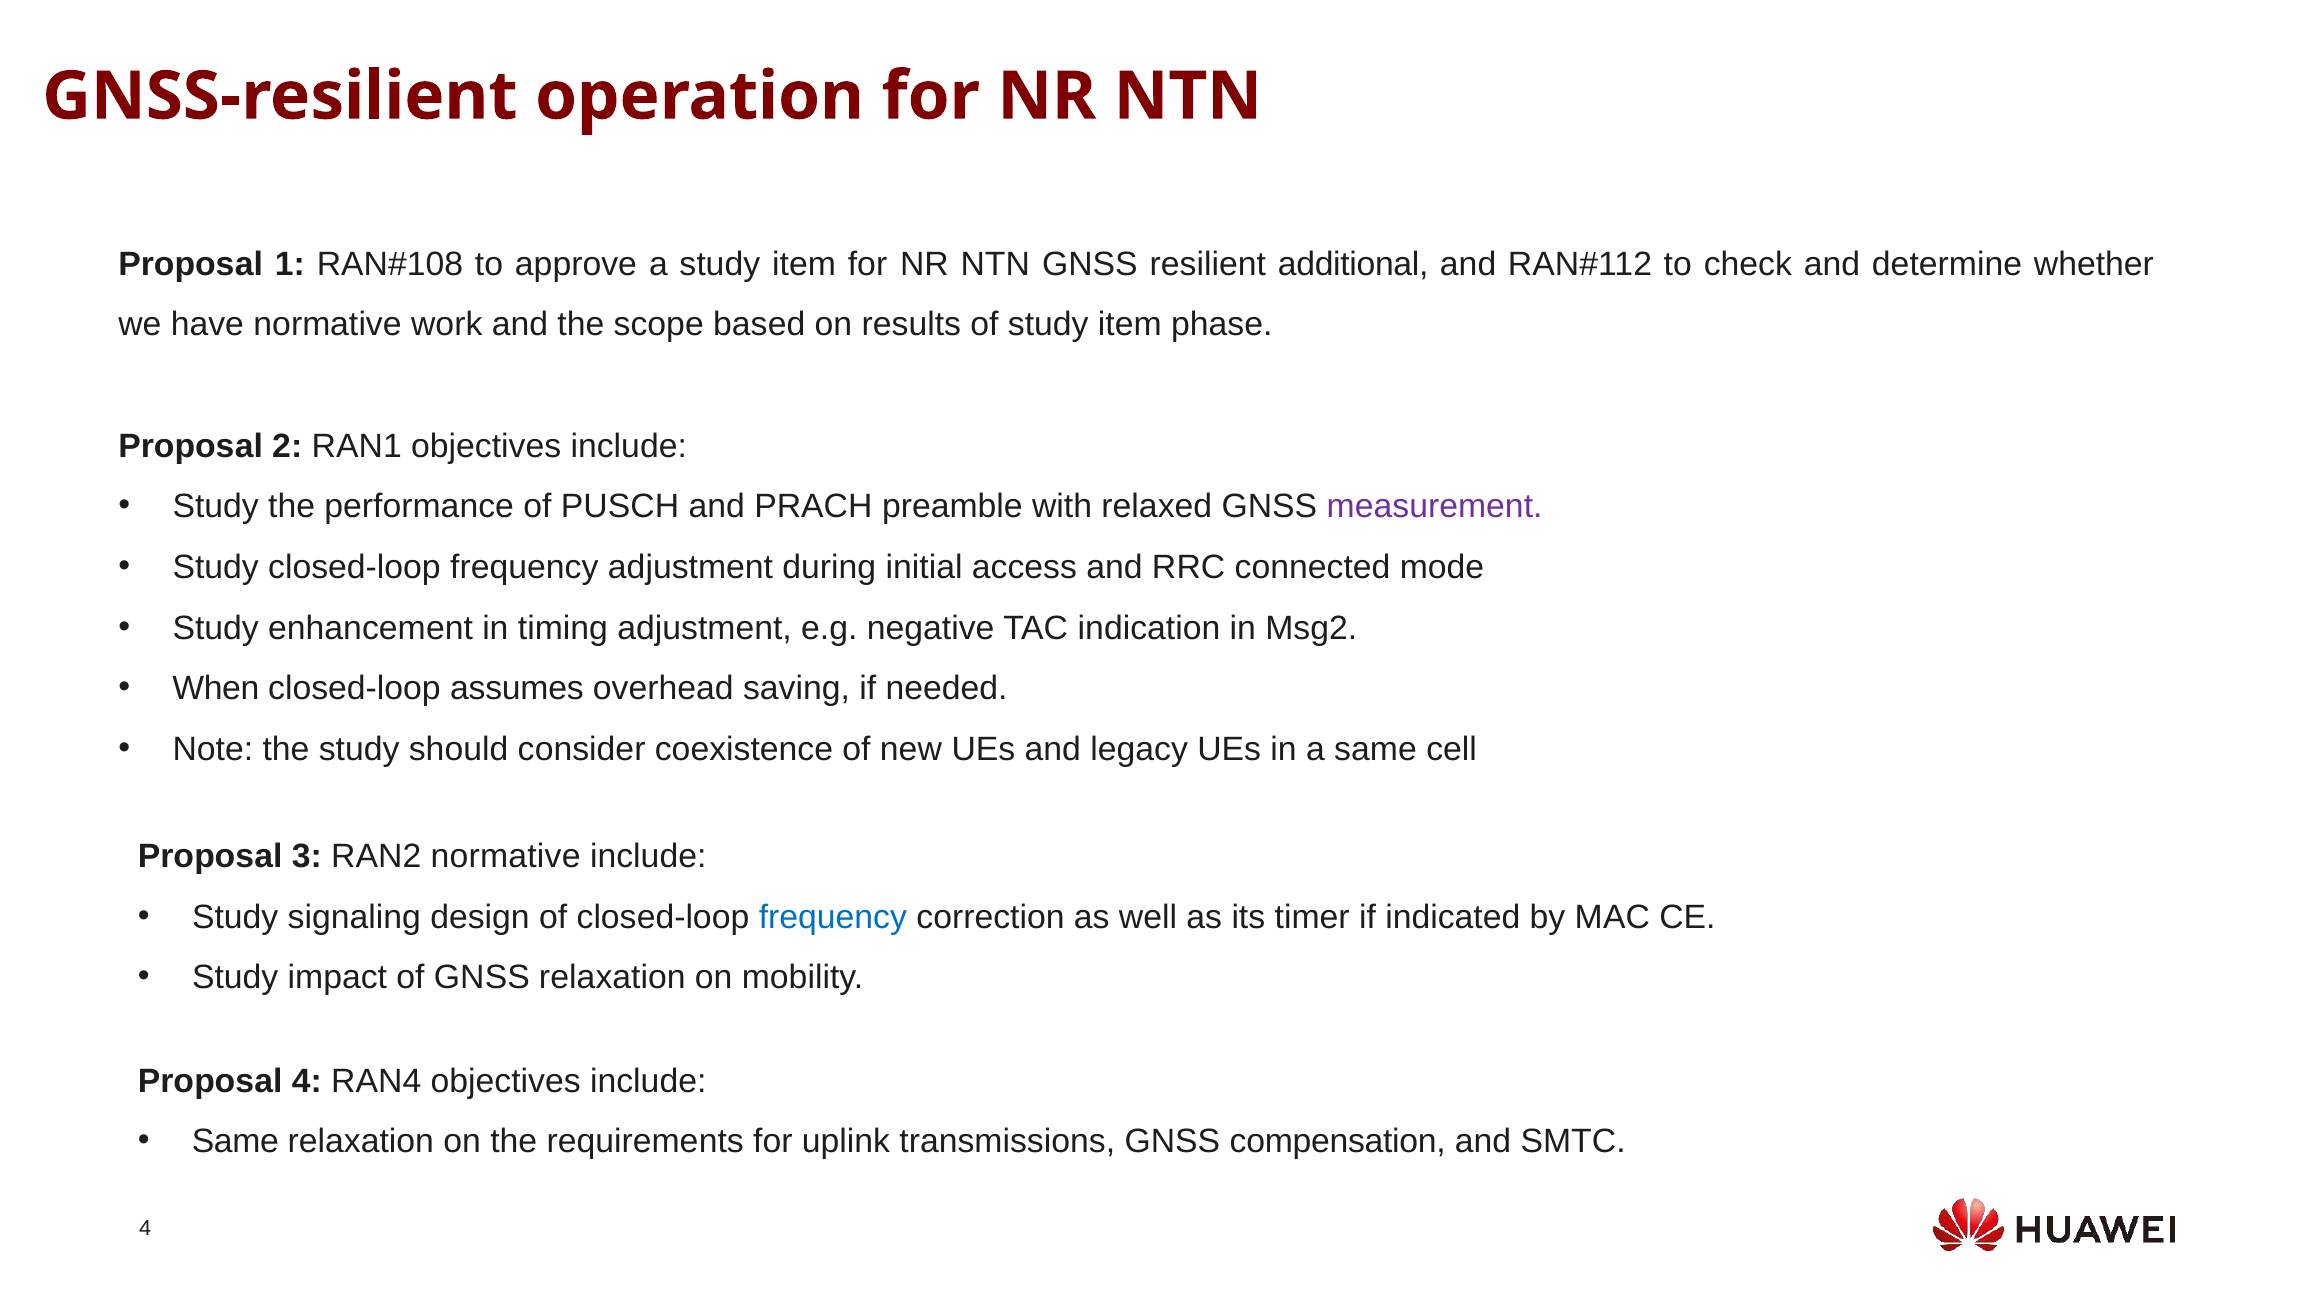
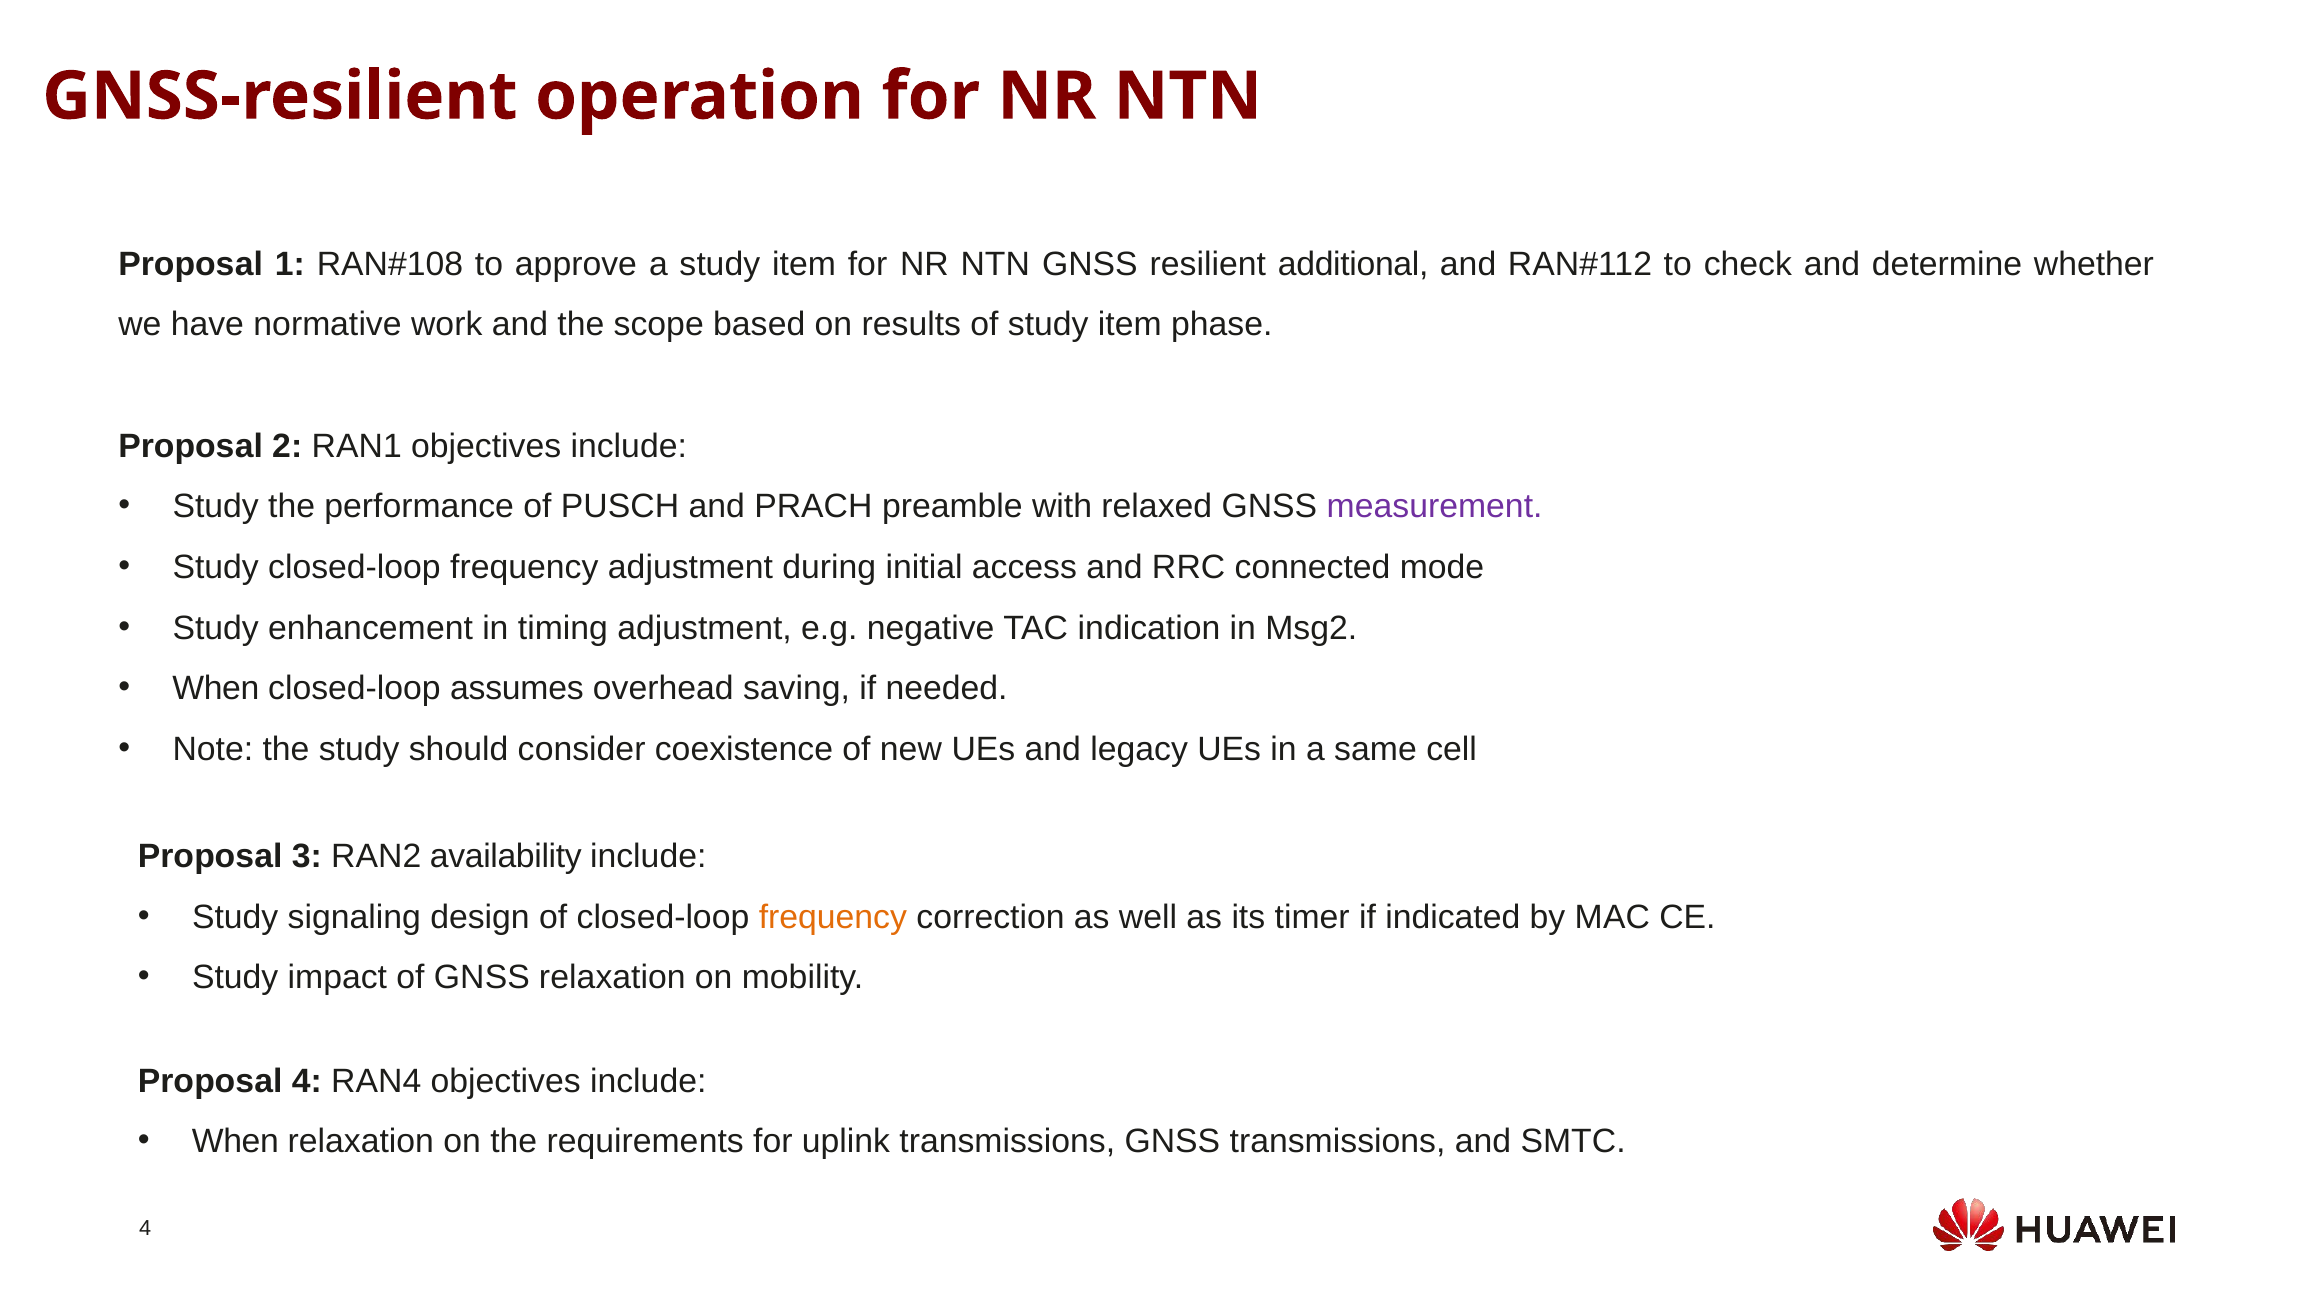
RAN2 normative: normative -> availability
frequency at (833, 917) colour: blue -> orange
Same at (235, 1142): Same -> When
GNSS compensation: compensation -> transmissions
